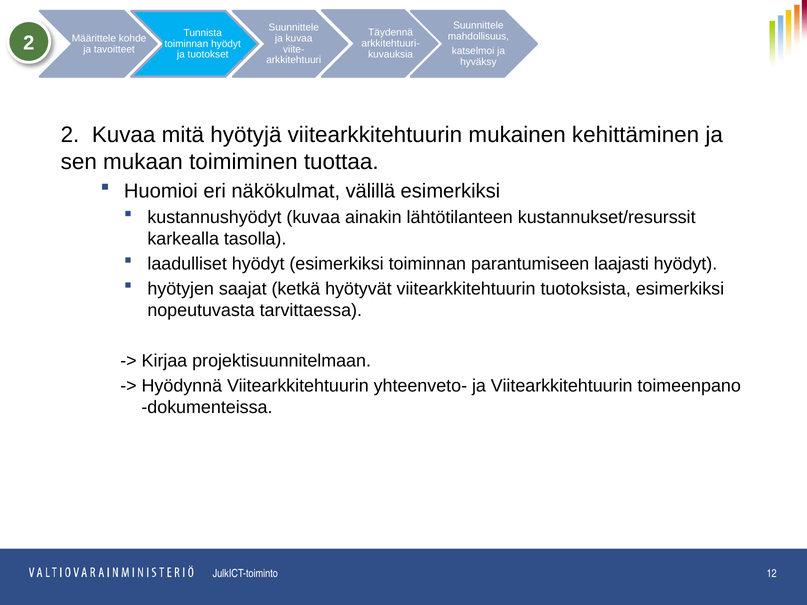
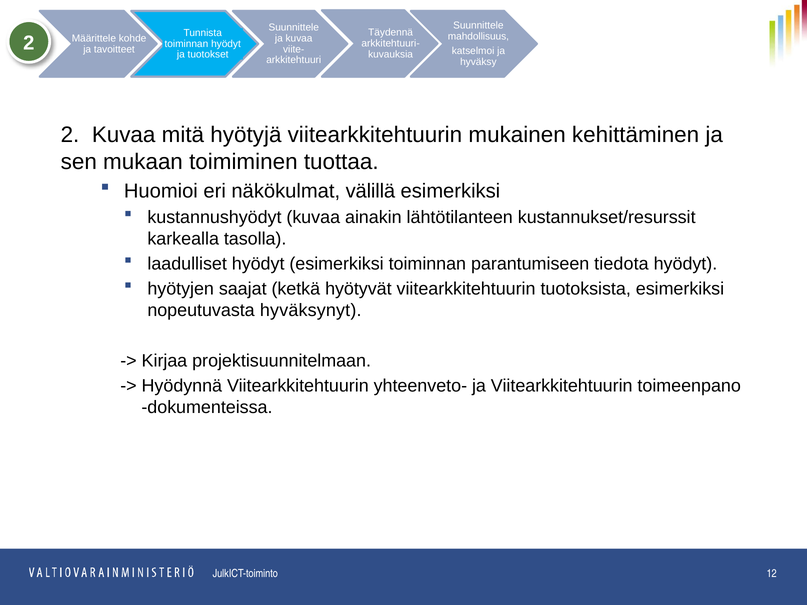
laajasti: laajasti -> tiedota
tarvittaessa: tarvittaessa -> hyväksynyt
